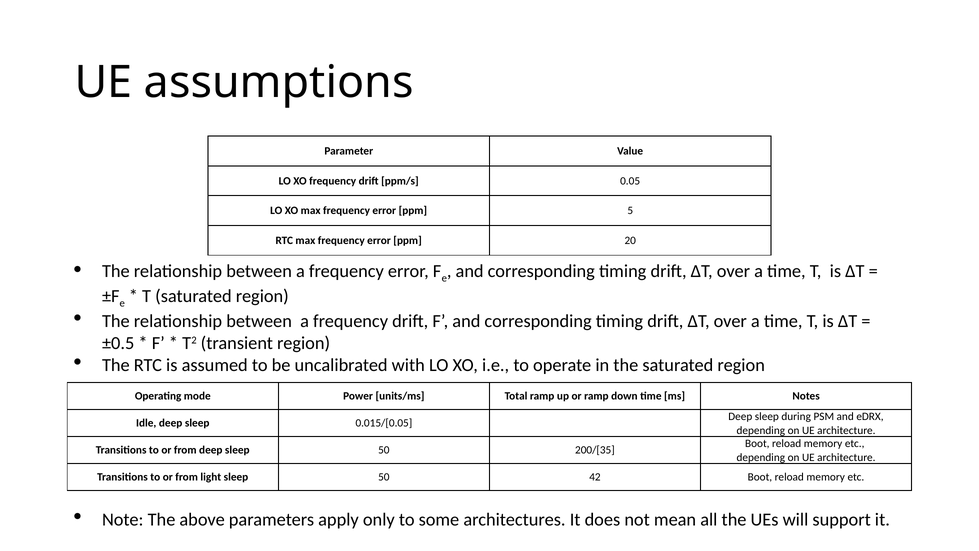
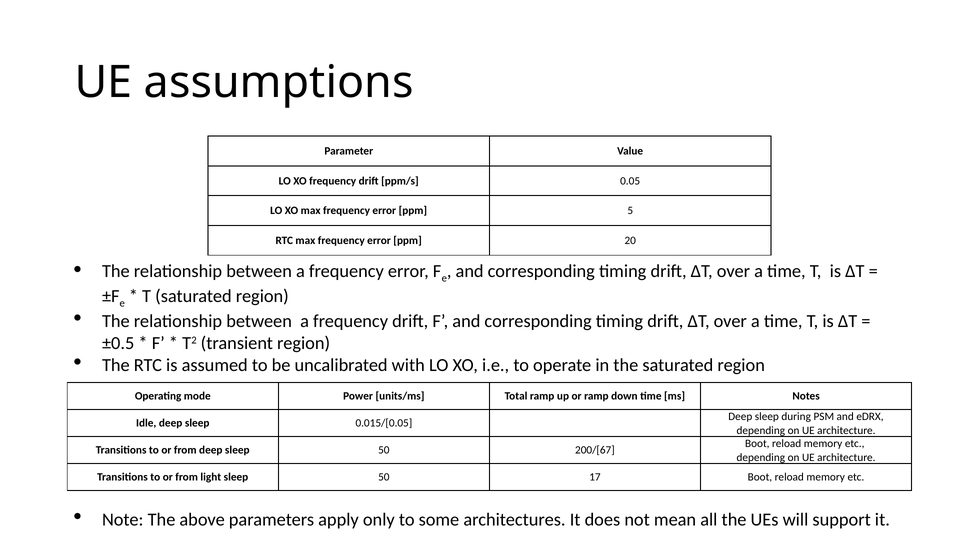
200/[35: 200/[35 -> 200/[67
42: 42 -> 17
